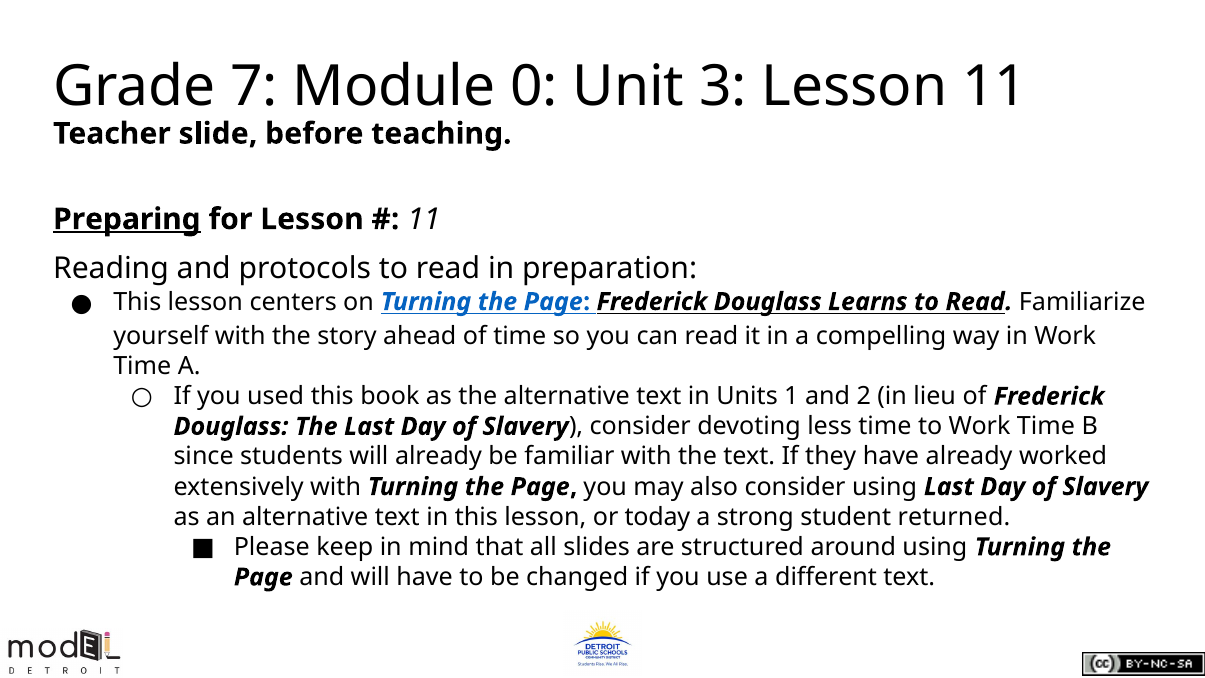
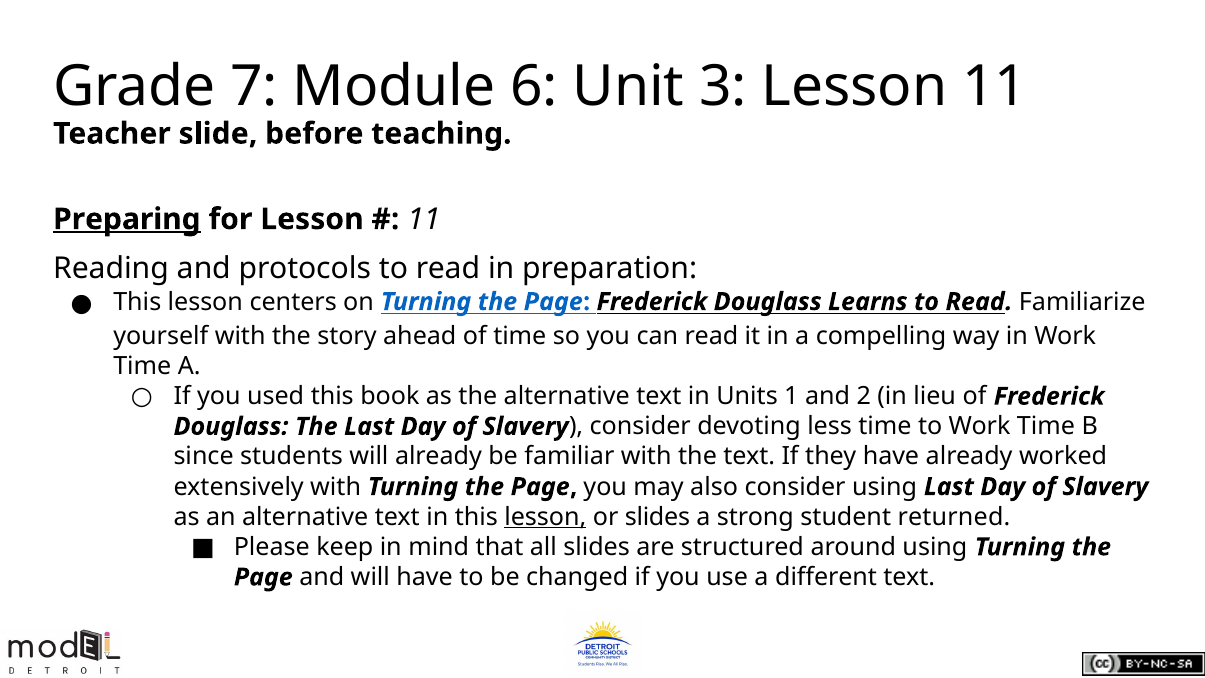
0: 0 -> 6
lesson at (545, 517) underline: none -> present
or today: today -> slides
